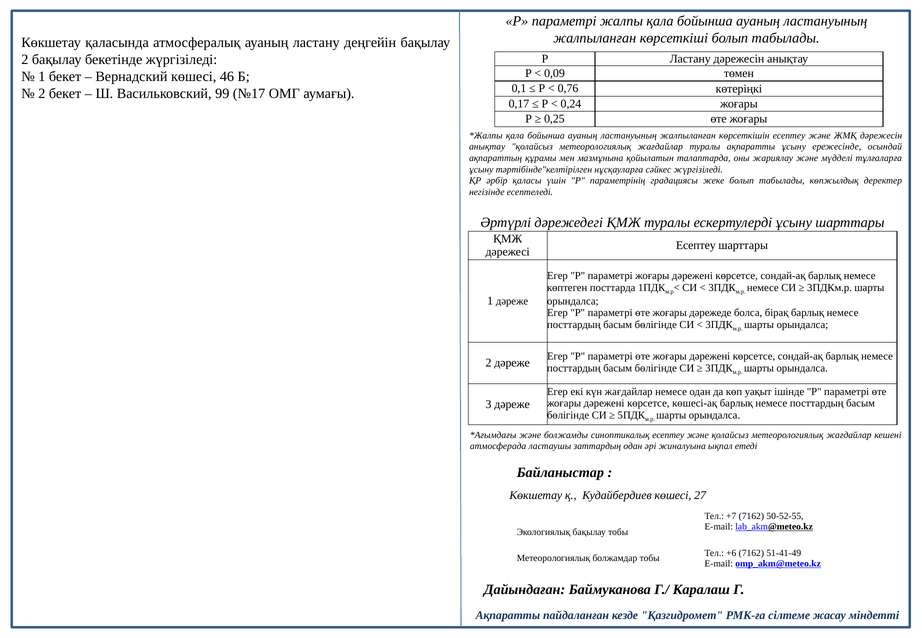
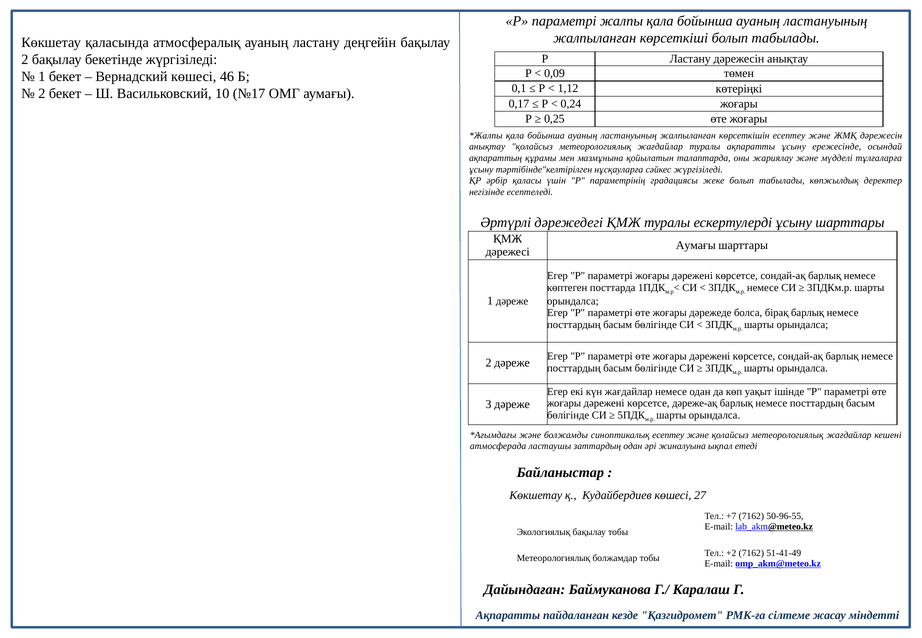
0,76: 0,76 -> 1,12
99: 99 -> 10
Есептеу at (696, 246): Есептеу -> Аумағы
көшесі-ақ: көшесі-ақ -> дәреже-ақ
50-52-55: 50-52-55 -> 50-96-55
+6: +6 -> +2
